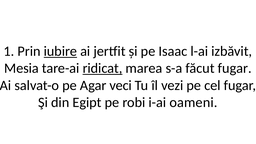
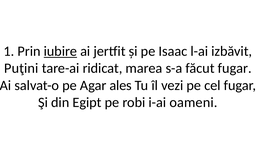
Mesia: Mesia -> Puţini
ridicat underline: present -> none
veci: veci -> ales
